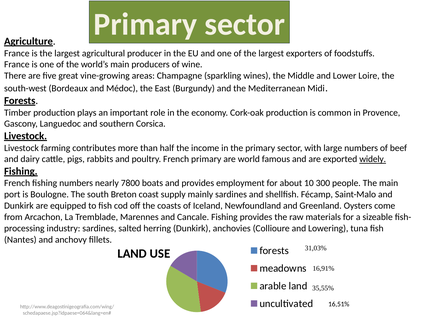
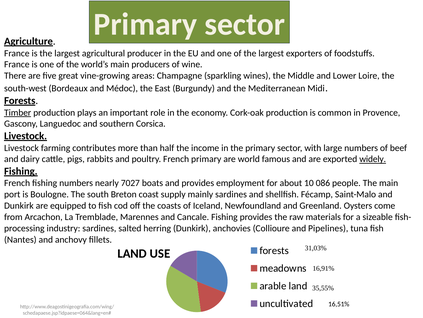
Timber underline: none -> present
7800: 7800 -> 7027
300: 300 -> 086
Lowering: Lowering -> Pipelines
